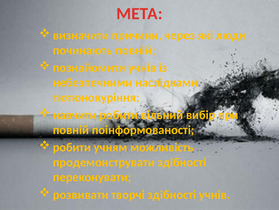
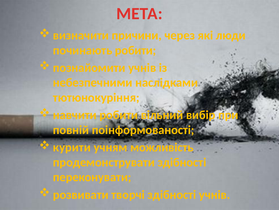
починають повній: повній -> робити
робити at (72, 147): робити -> курити
